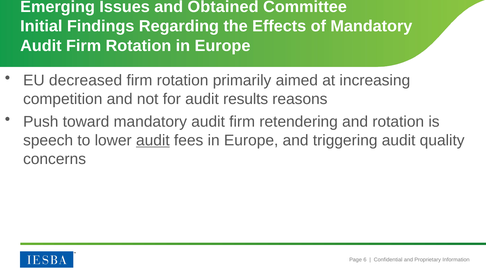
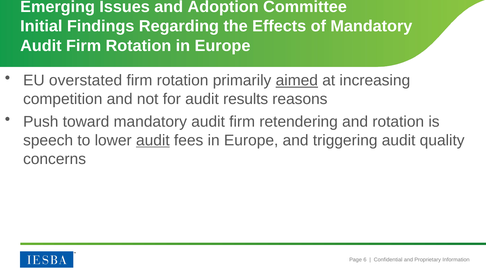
Obtained: Obtained -> Adoption
decreased: decreased -> overstated
aimed underline: none -> present
